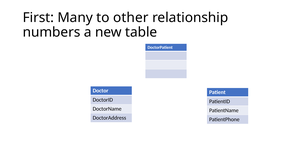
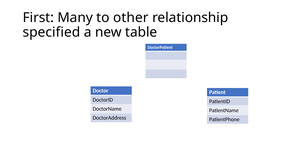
numbers: numbers -> specified
